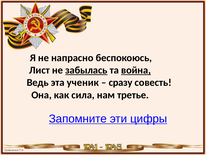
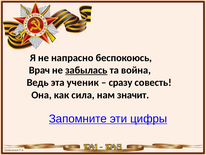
Лист: Лист -> Врач
война underline: present -> none
третье: третье -> значит
